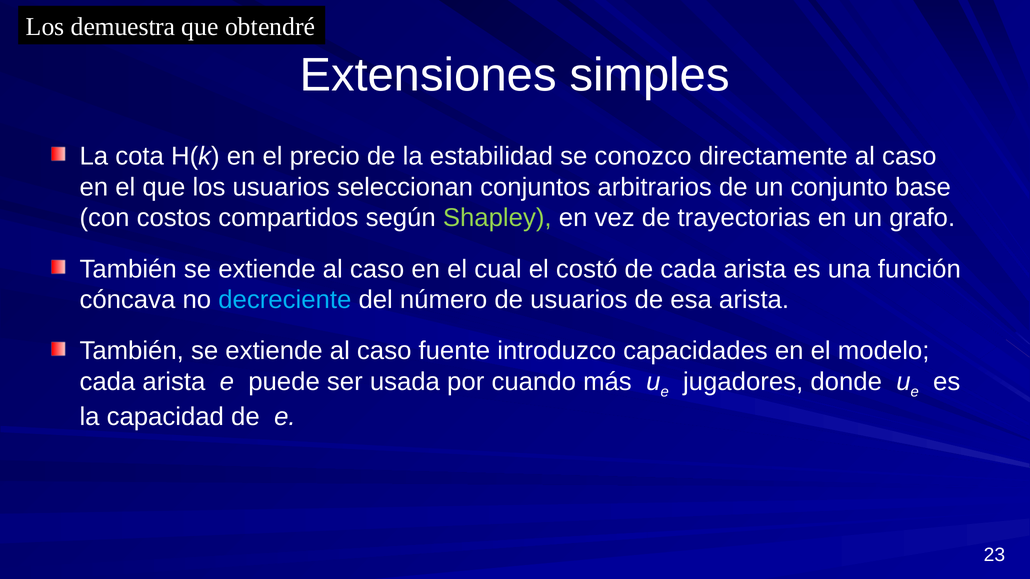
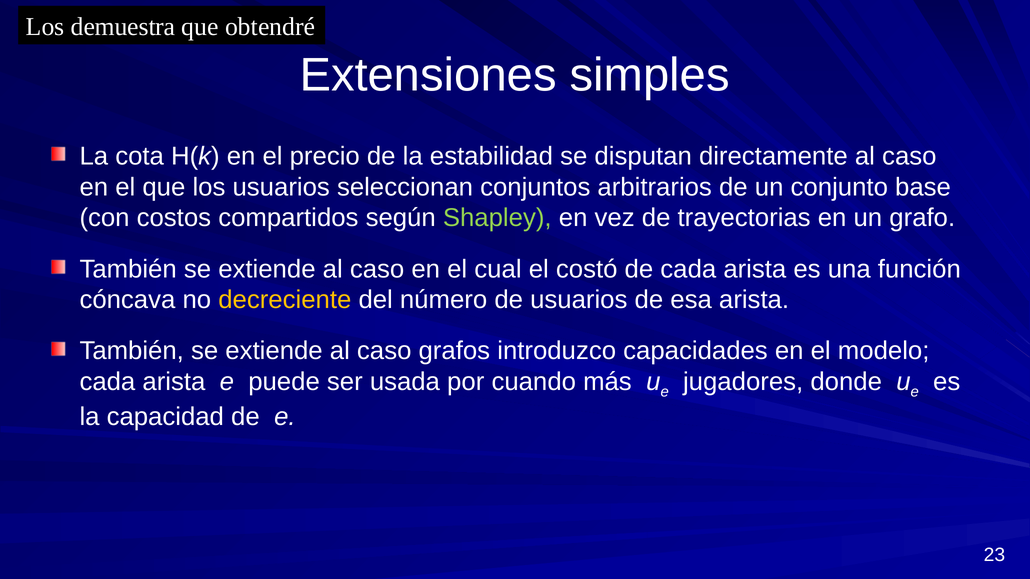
conozco: conozco -> disputan
decreciente colour: light blue -> yellow
fuente: fuente -> grafos
